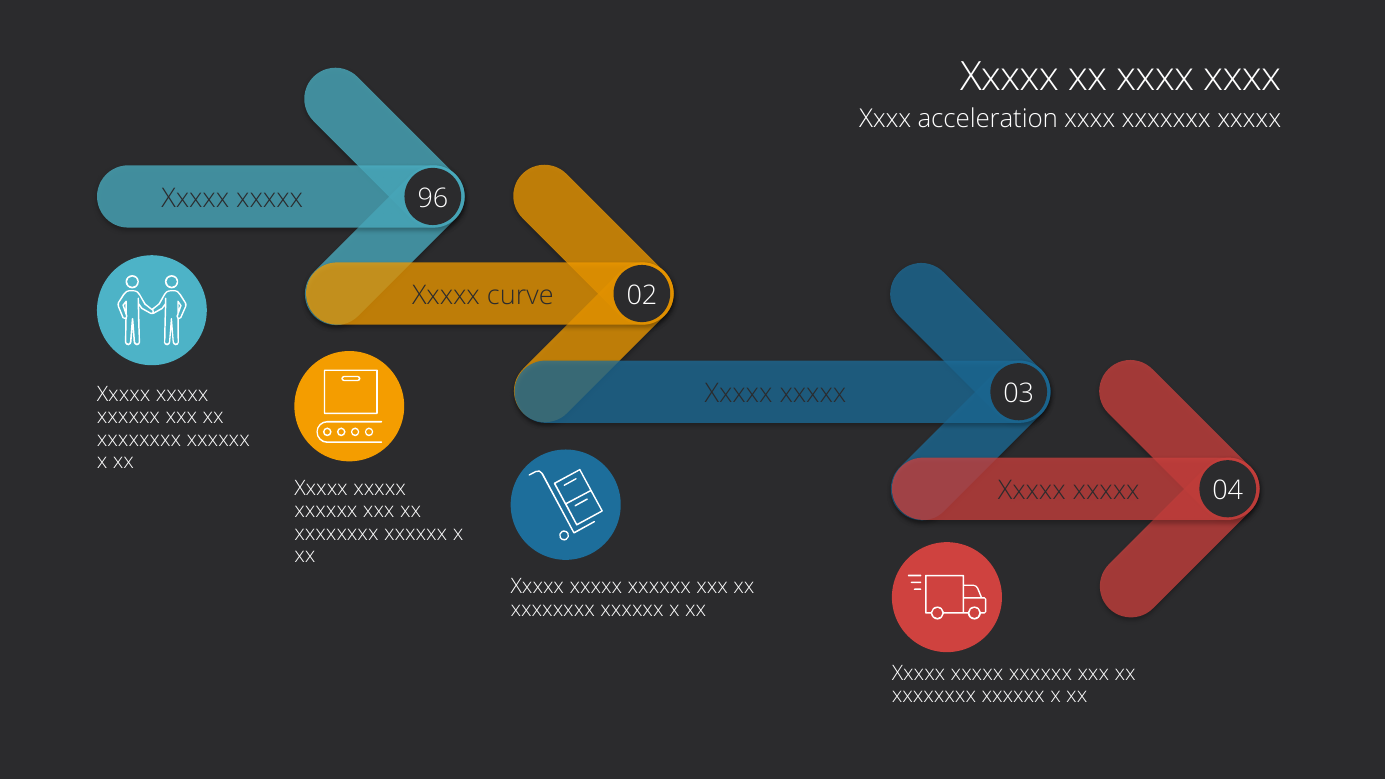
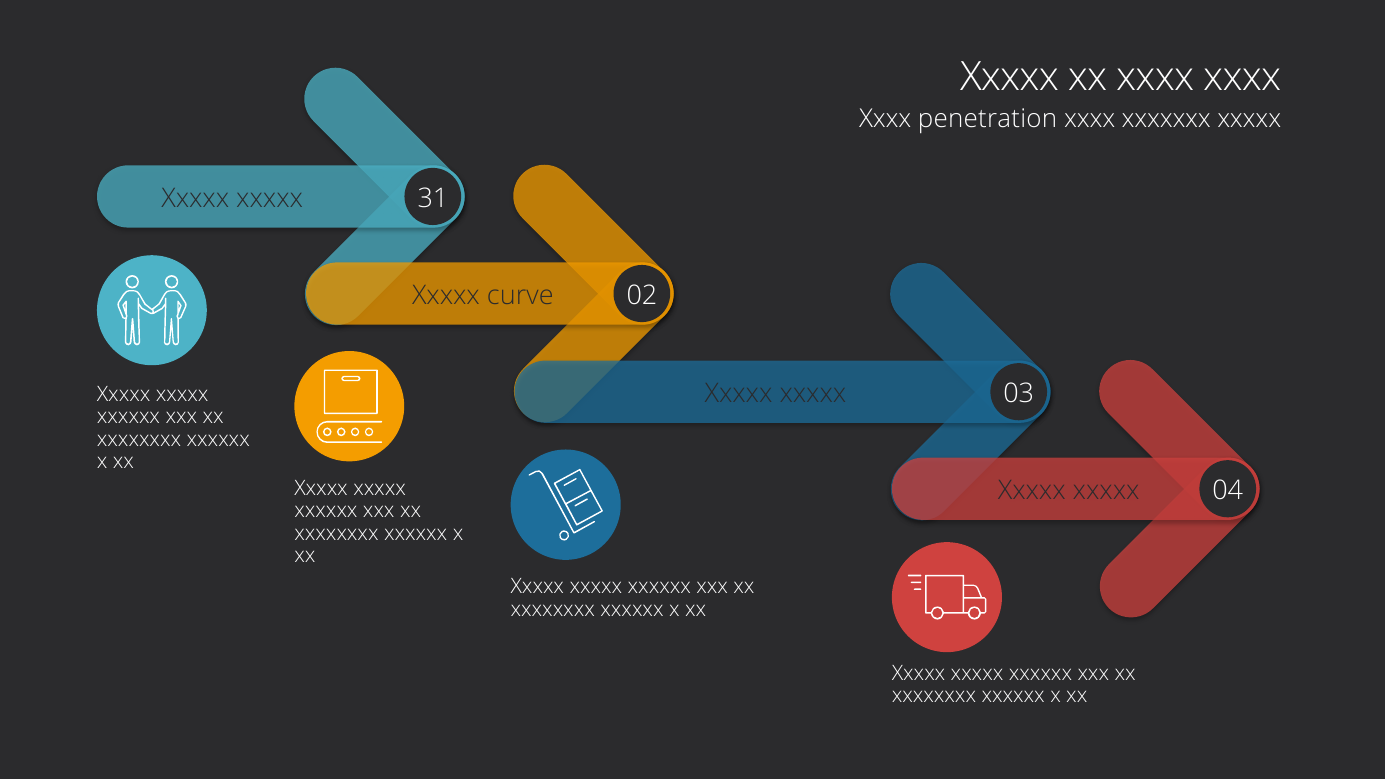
acceleration: acceleration -> penetration
96: 96 -> 31
